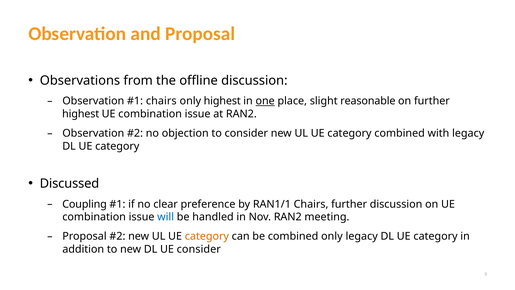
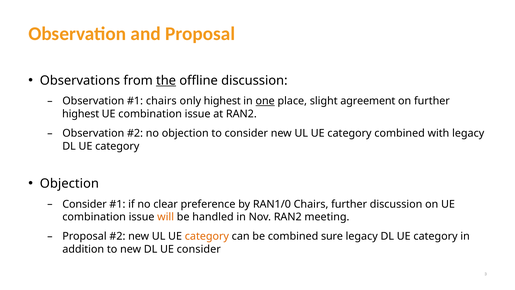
the underline: none -> present
reasonable: reasonable -> agreement
Discussed at (69, 183): Discussed -> Objection
Coupling at (85, 204): Coupling -> Consider
RAN1/1: RAN1/1 -> RAN1/0
will colour: blue -> orange
combined only: only -> sure
